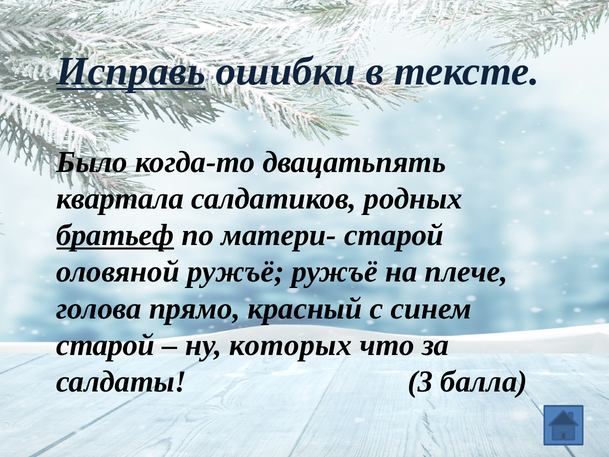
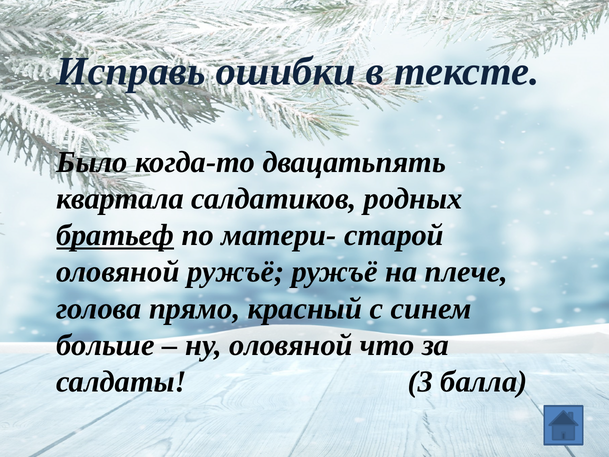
Исправь underline: present -> none
старой at (106, 345): старой -> больше
ну которых: которых -> оловяной
